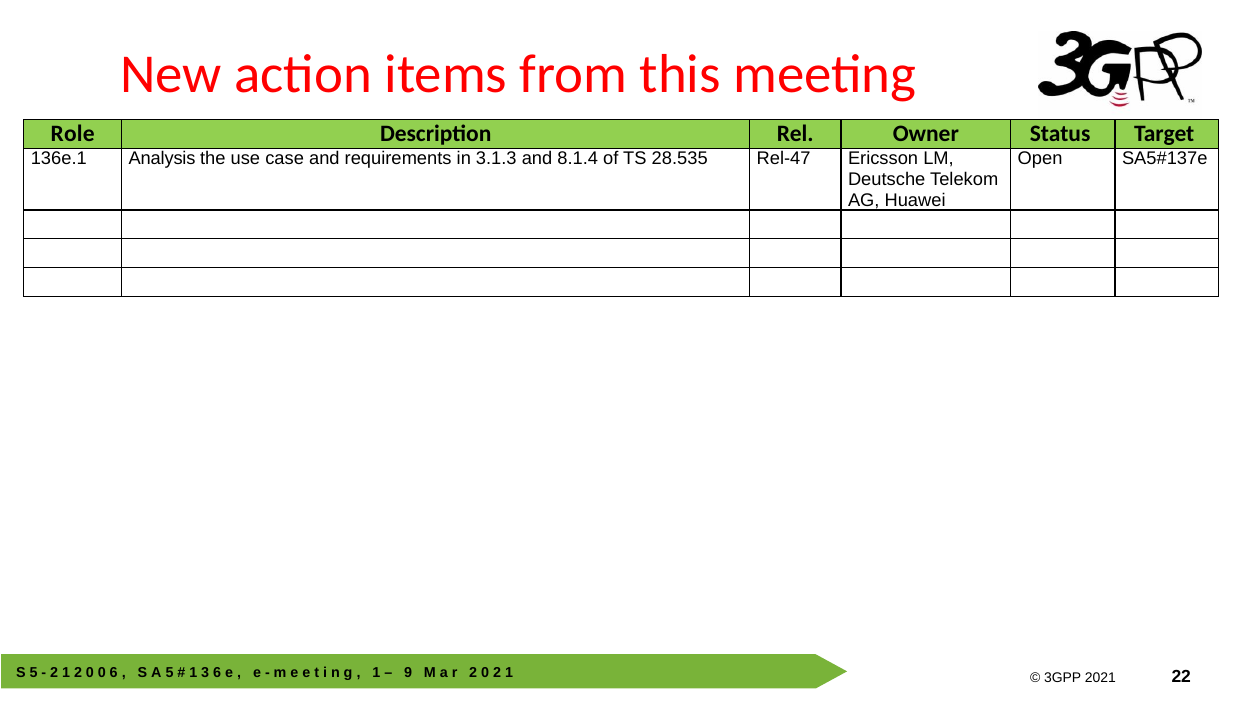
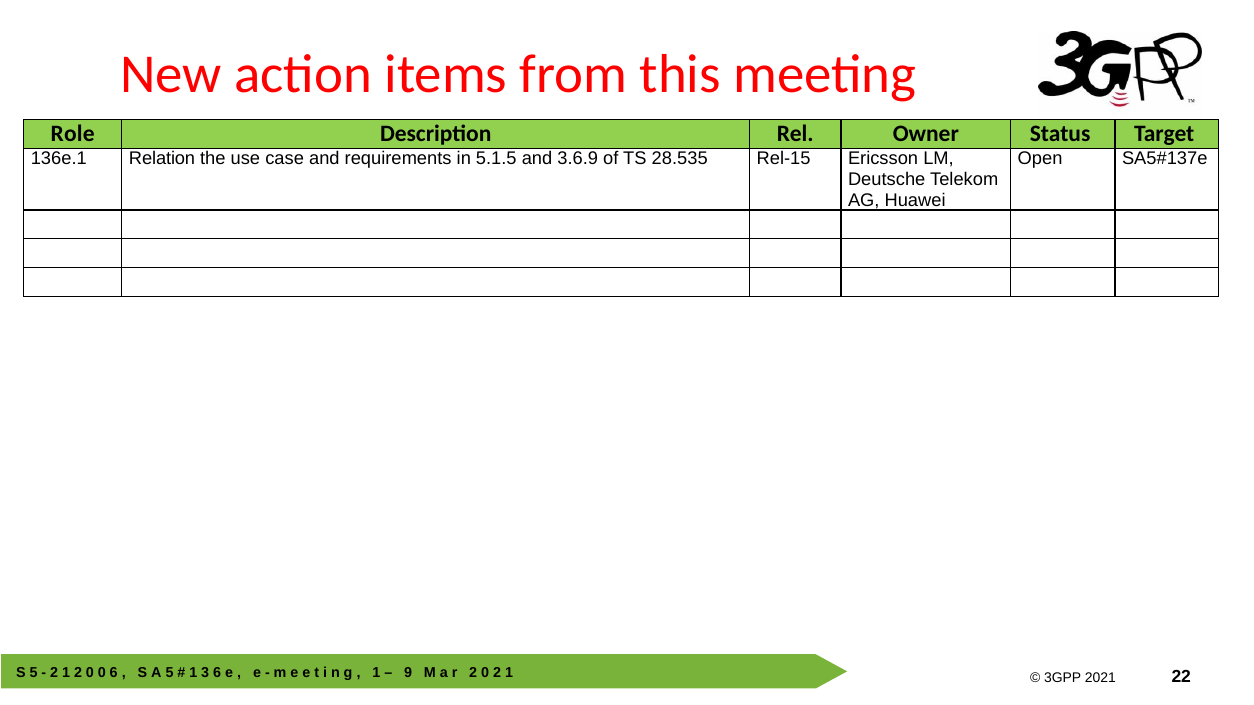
Analysis: Analysis -> Relation
3.1.3: 3.1.3 -> 5.1.5
8.1.4: 8.1.4 -> 3.6.9
Rel-47: Rel-47 -> Rel-15
